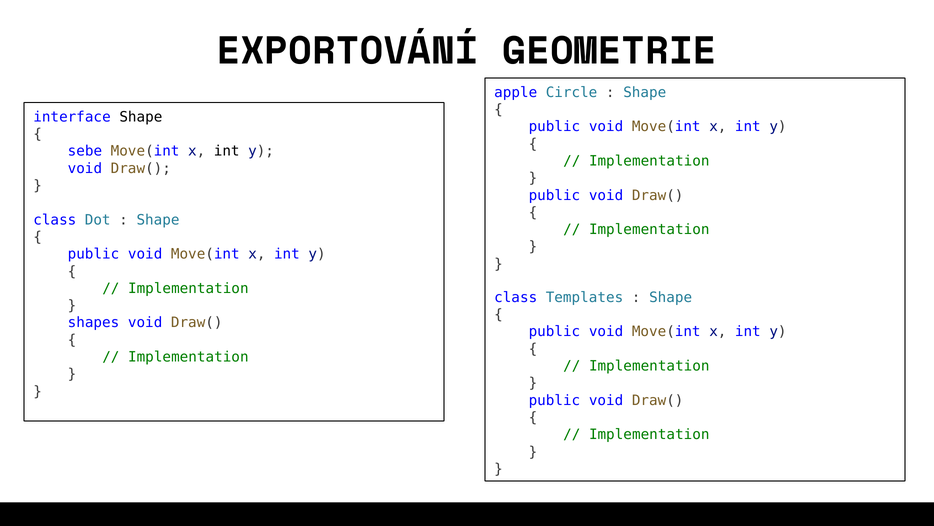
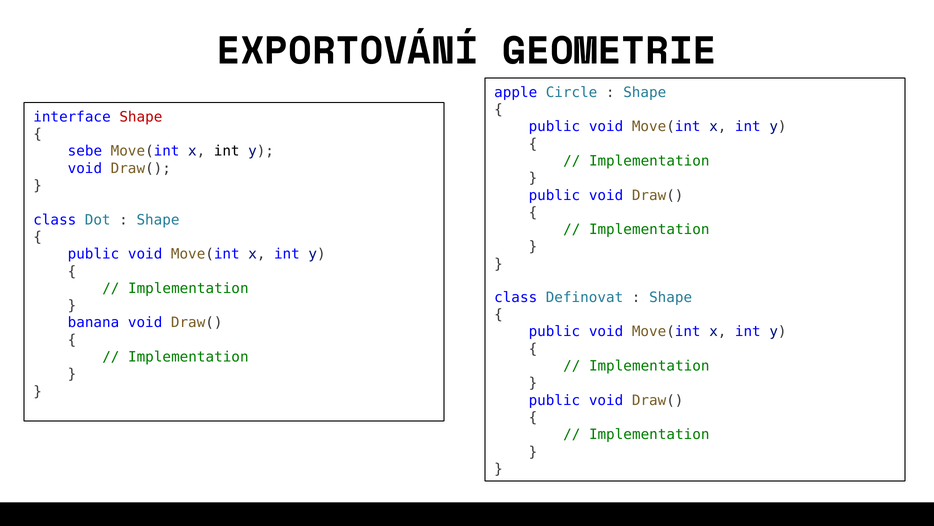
Shape at (141, 117) colour: black -> red
Templates: Templates -> Definovat
shapes: shapes -> banana
